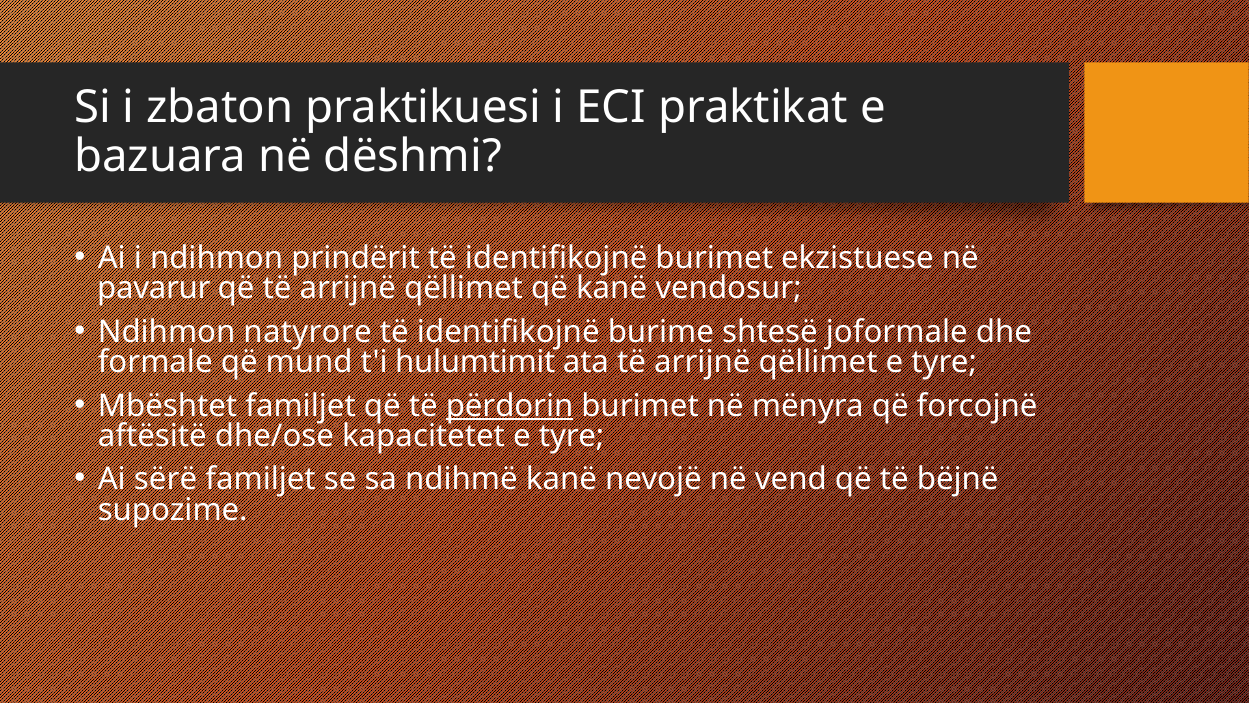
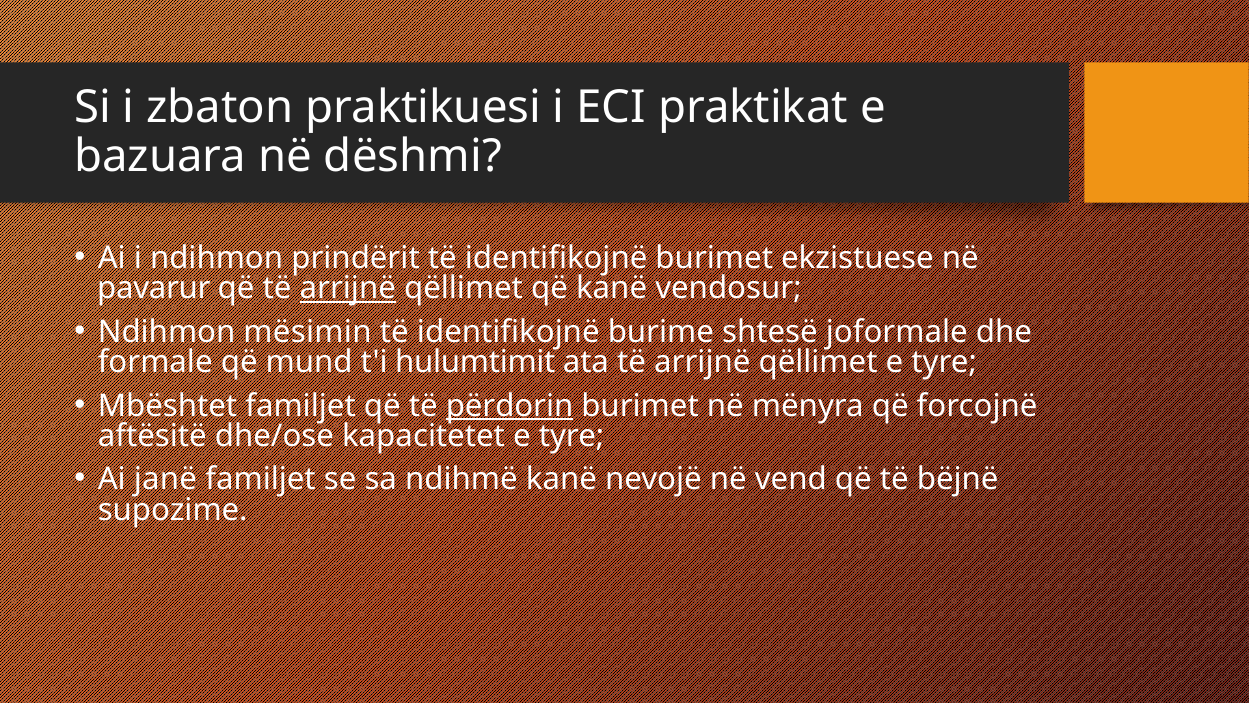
arrijnë at (348, 288) underline: none -> present
natyrore: natyrore -> mësimin
sërë: sërë -> janë
